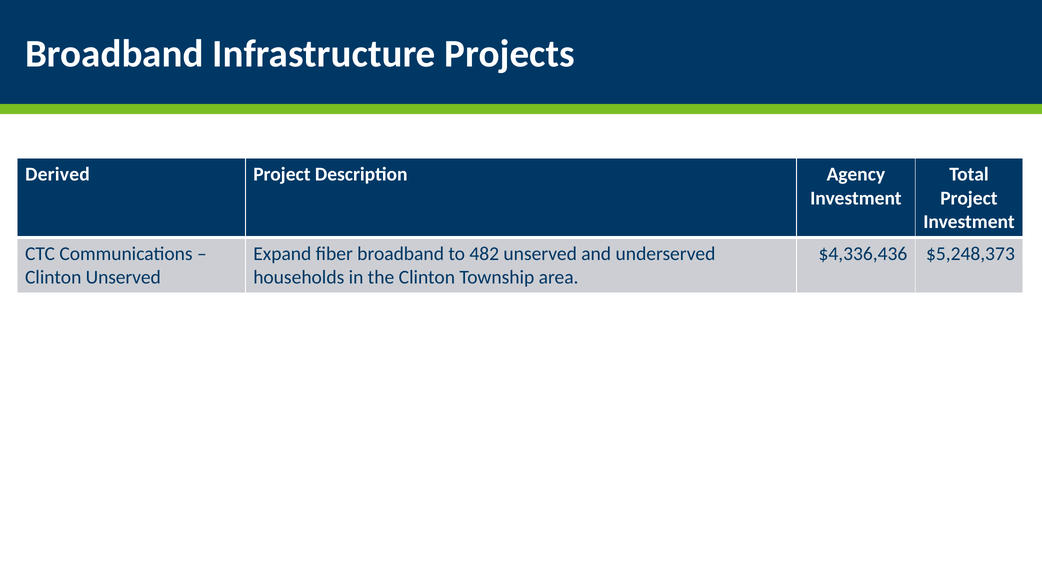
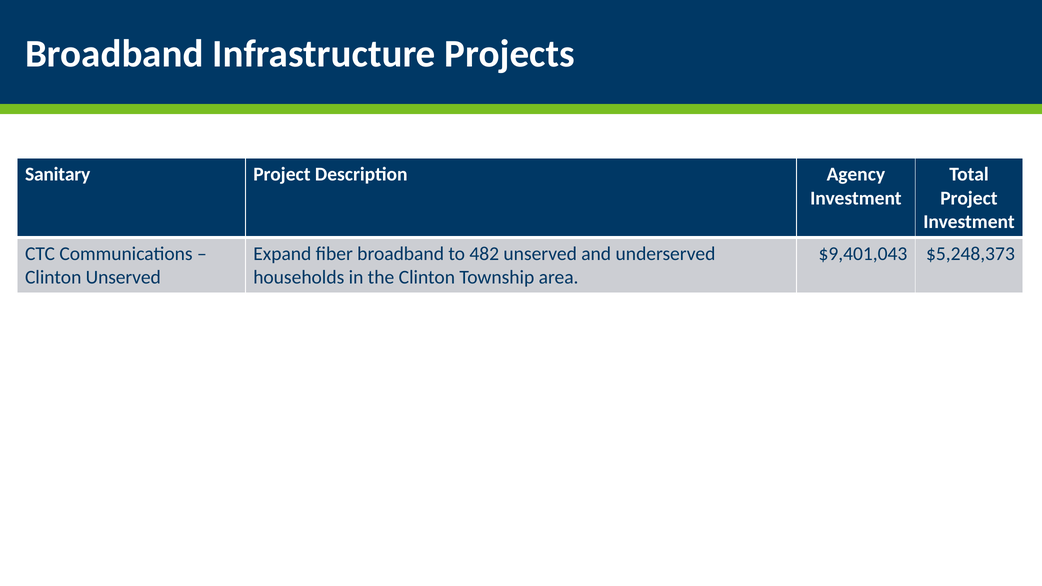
Derived: Derived -> Sanitary
$4,336,436: $4,336,436 -> $9,401,043
